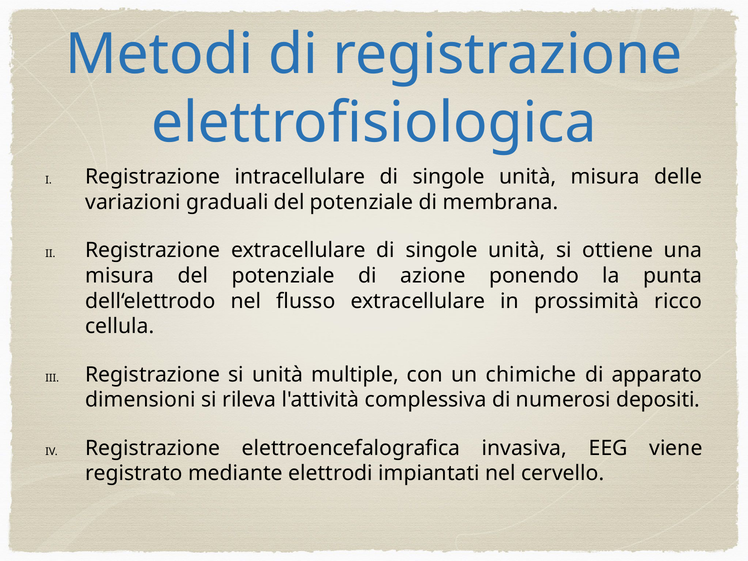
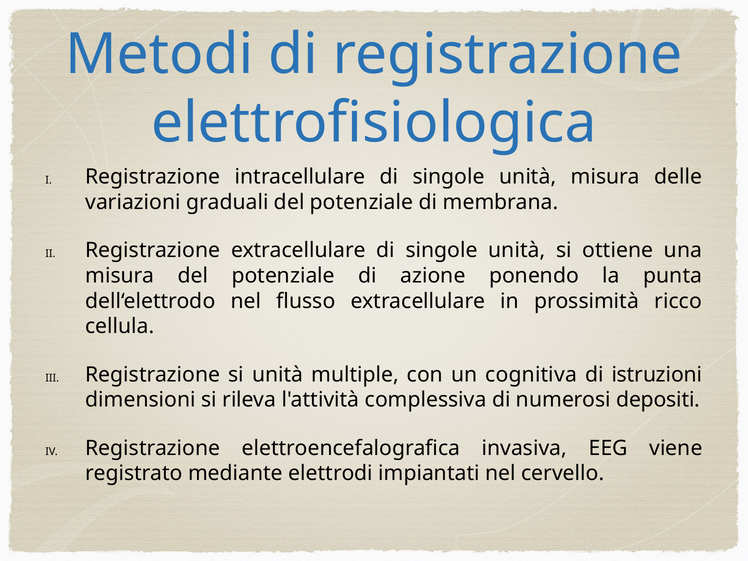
chimiche: chimiche -> cognitiva
apparato: apparato -> istruzioni
